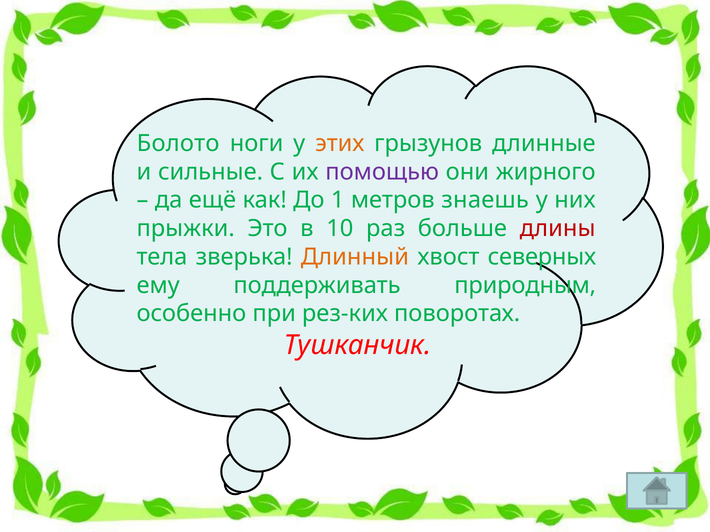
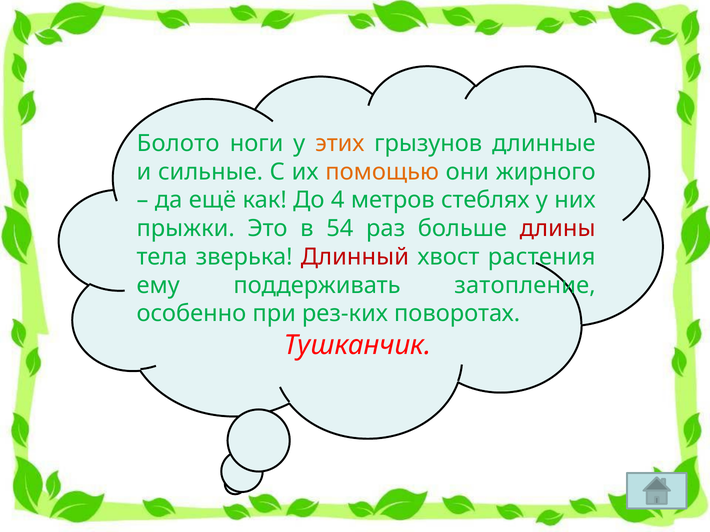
помощью colour: purple -> orange
1: 1 -> 4
знаешь: знаешь -> стеблях
10: 10 -> 54
Длинный colour: orange -> red
северных: северных -> растения
природным: природным -> затопление
